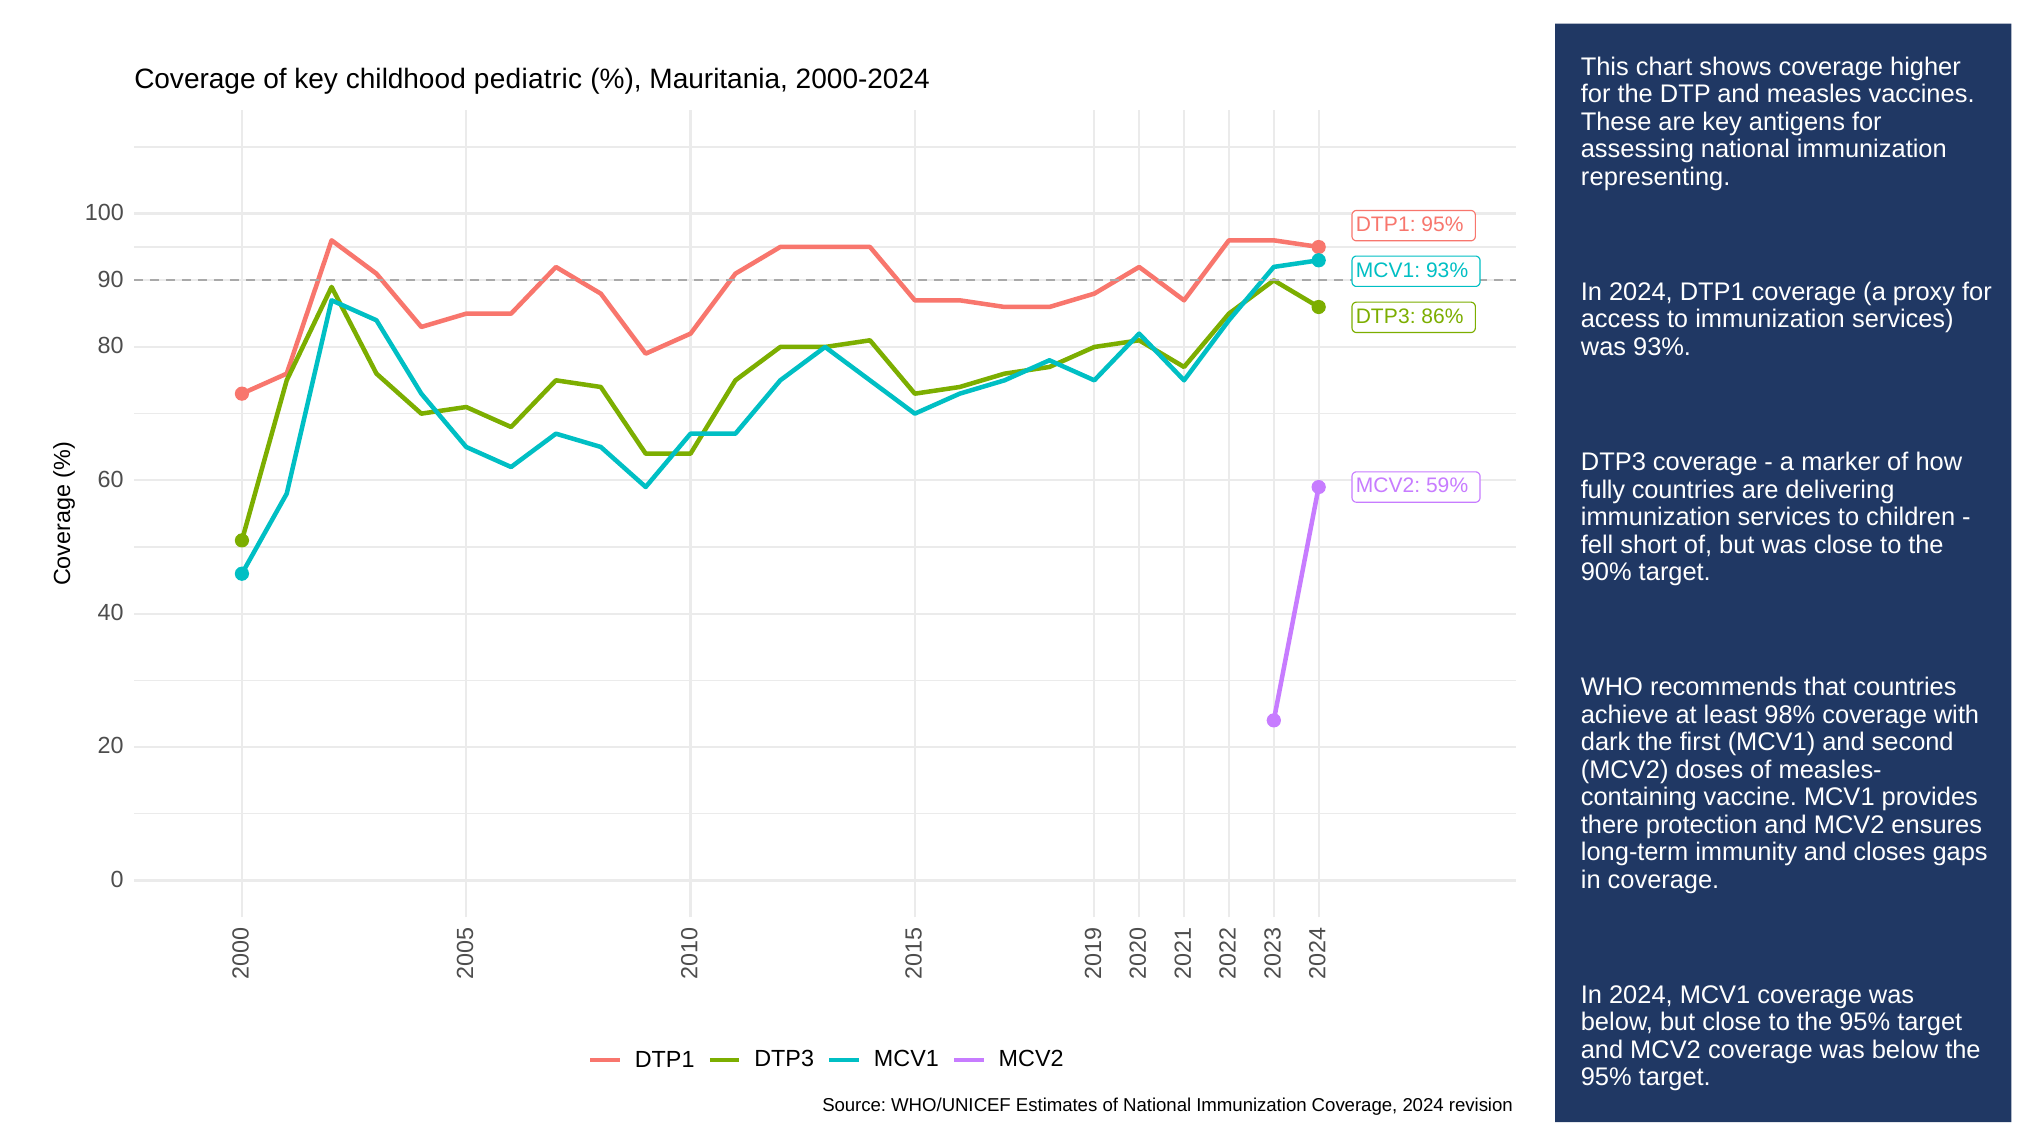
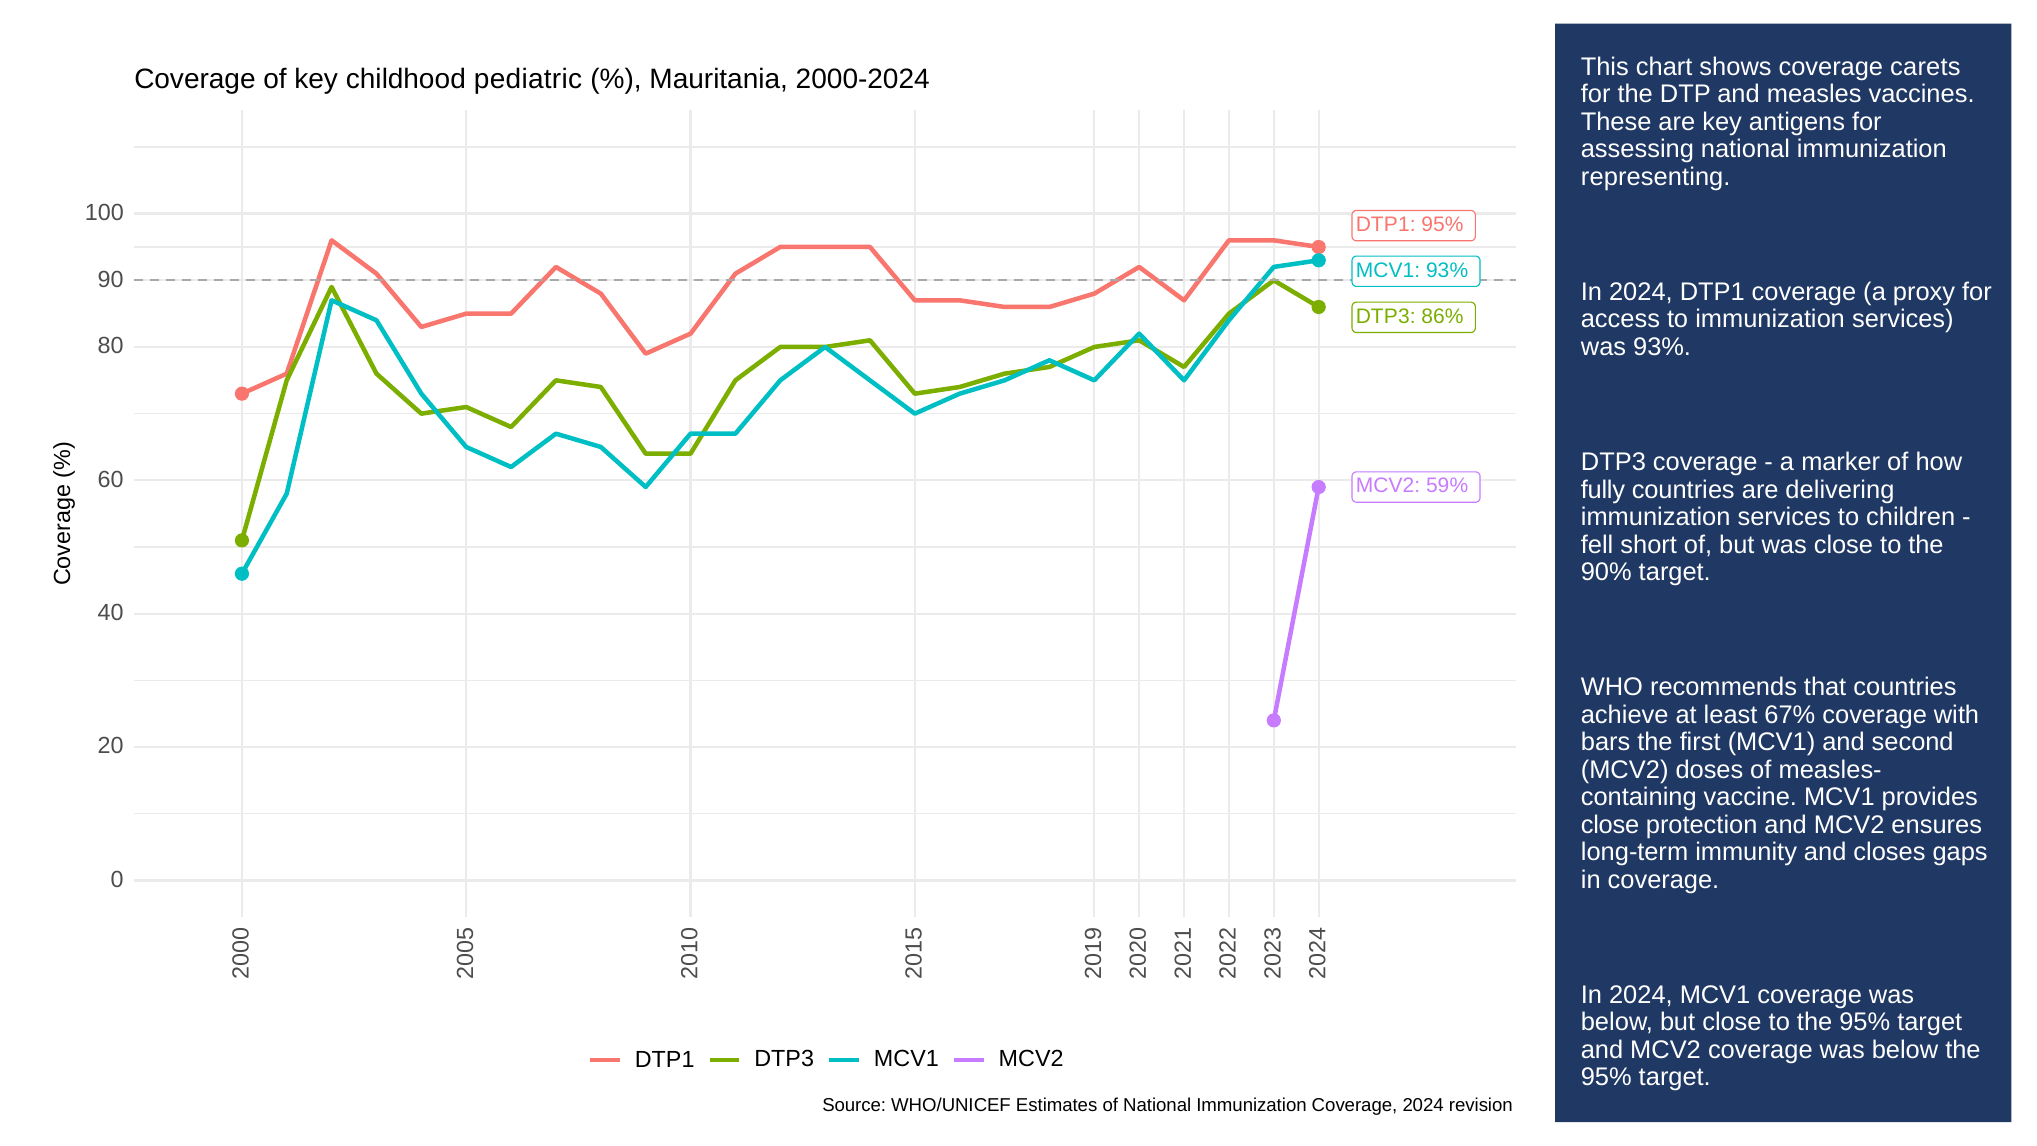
higher: higher -> carets
98%: 98% -> 67%
dark: dark -> bars
there at (1610, 825): there -> close
